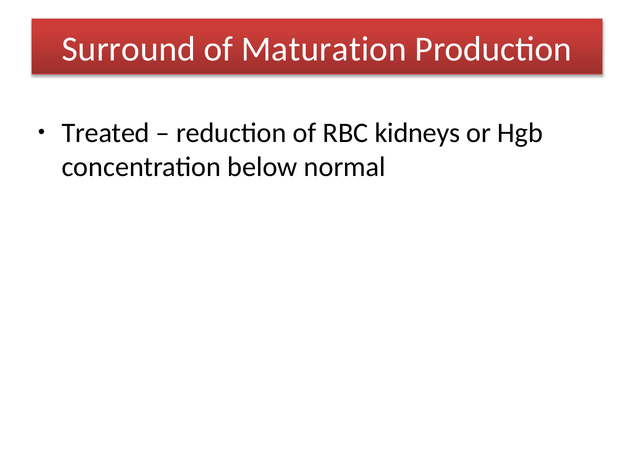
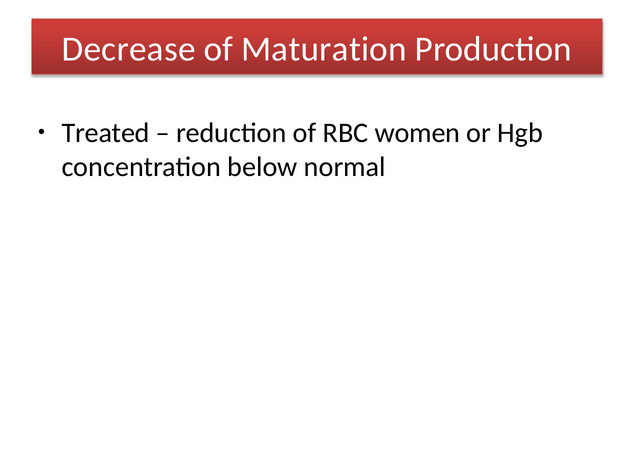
Surround: Surround -> Decrease
kidneys: kidneys -> women
